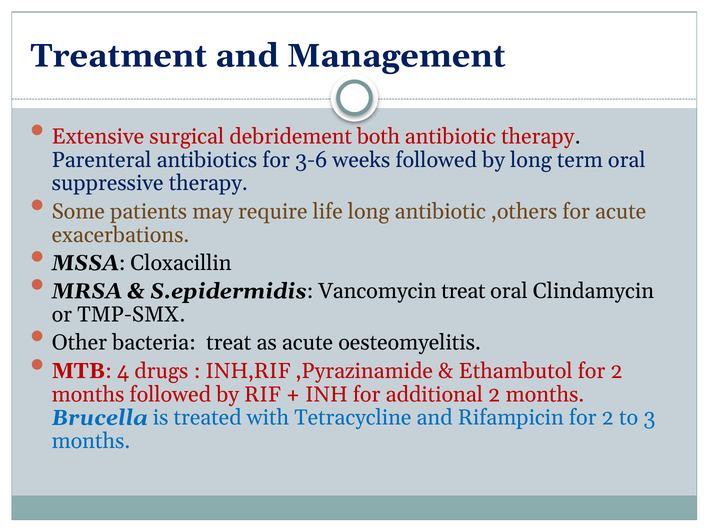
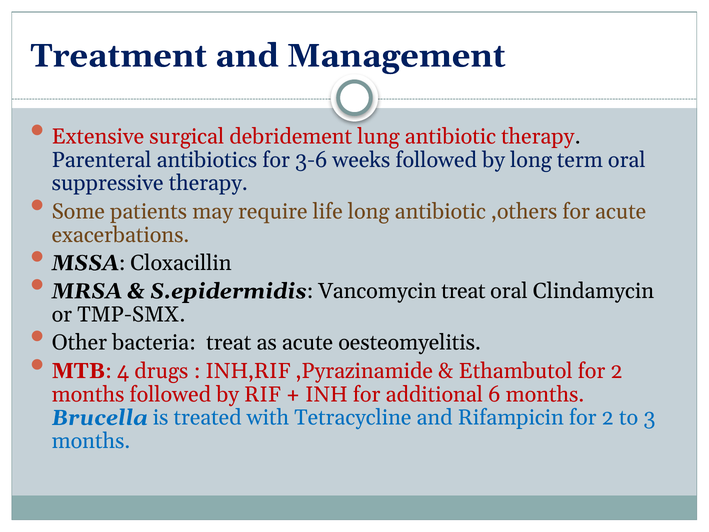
both: both -> lung
additional 2: 2 -> 6
